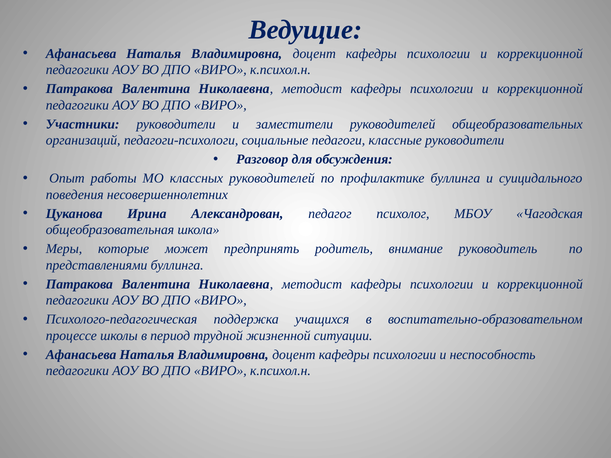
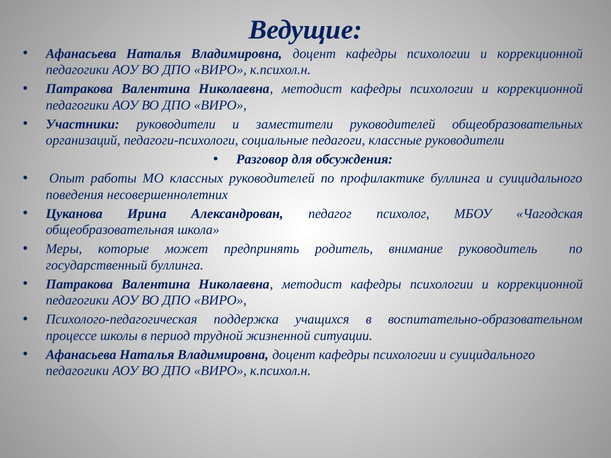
представлениями: представлениями -> государственный
психологии и неспособность: неспособность -> суицидального
